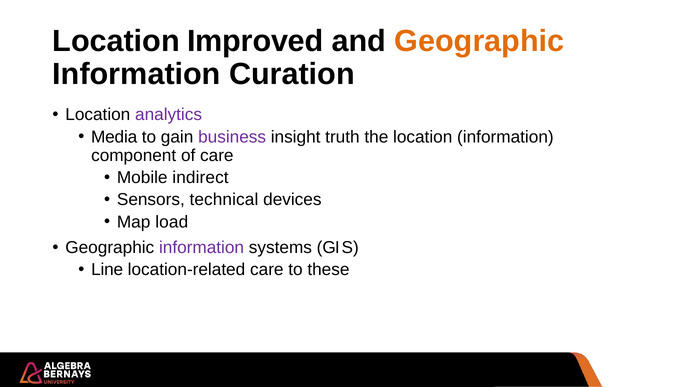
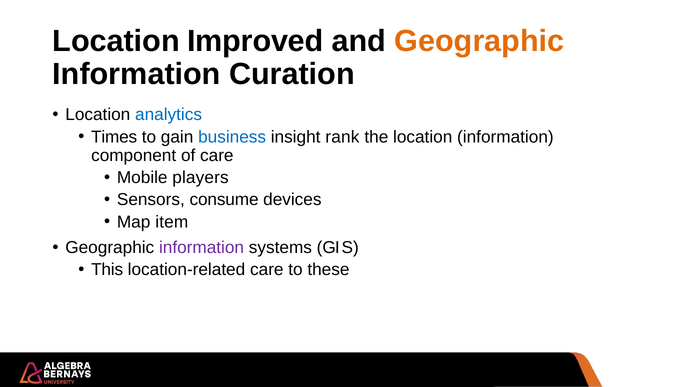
analytics colour: purple -> blue
Media: Media -> Times
business colour: purple -> blue
truth: truth -> rank
indirect: indirect -> players
technical: technical -> consume
load: load -> item
Line: Line -> This
